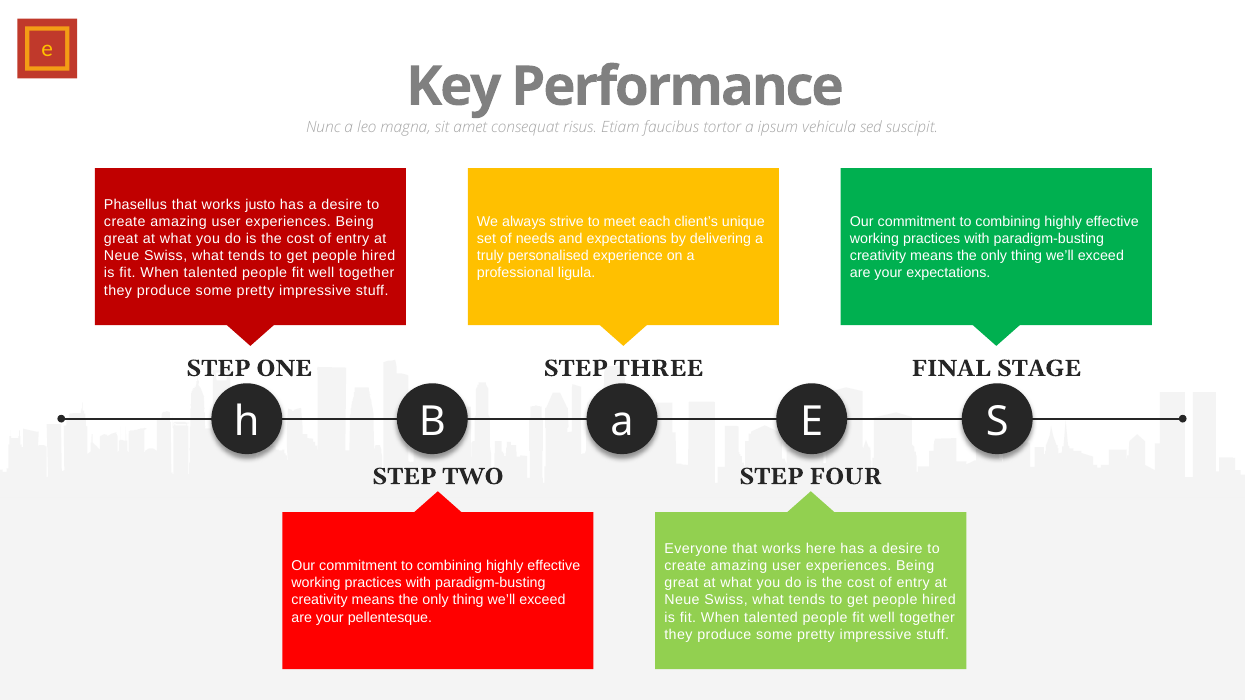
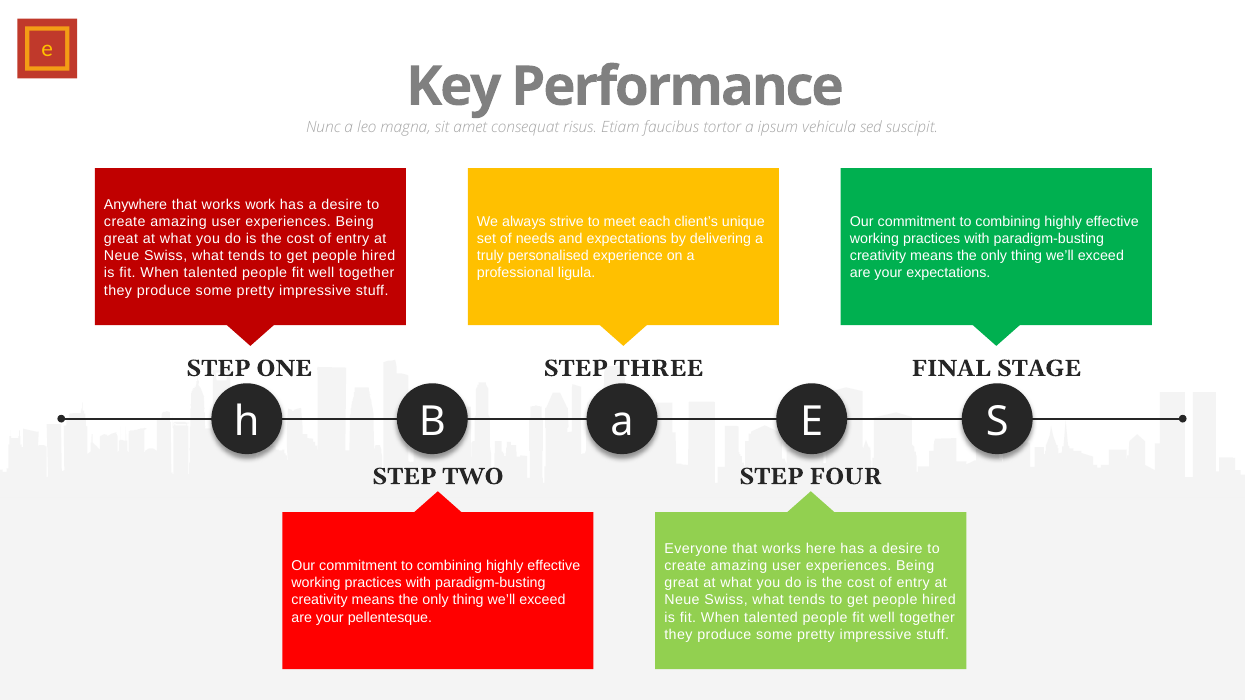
Phasellus: Phasellus -> Anywhere
justo: justo -> work
